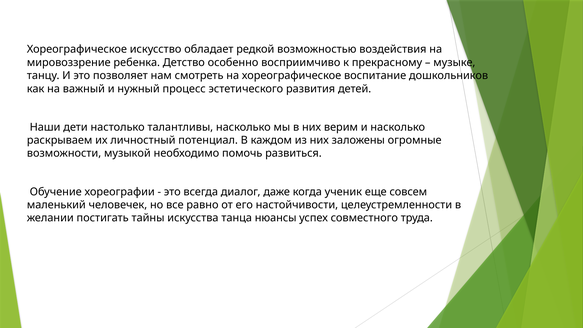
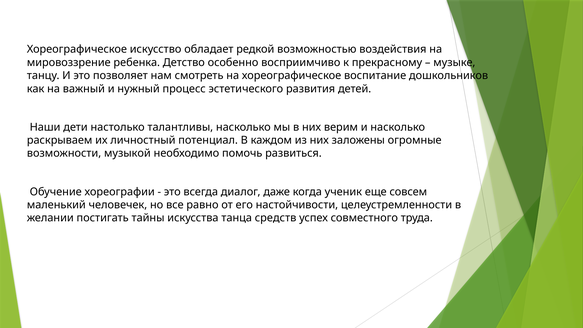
нюансы: нюансы -> средств
